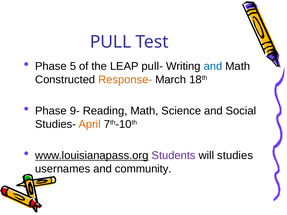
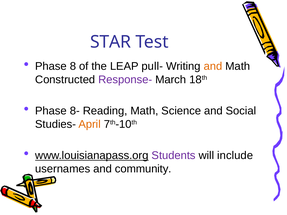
PULL: PULL -> STAR
5: 5 -> 8
and at (213, 66) colour: blue -> orange
Response- colour: orange -> purple
9-: 9- -> 8-
studies: studies -> include
